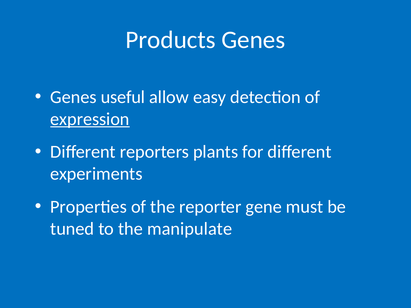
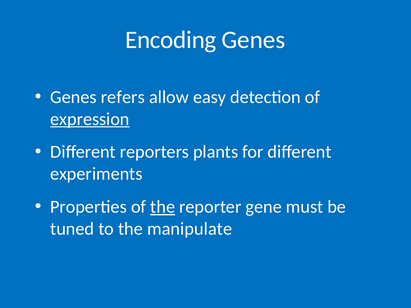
Products: Products -> Encoding
useful: useful -> refers
the at (163, 207) underline: none -> present
